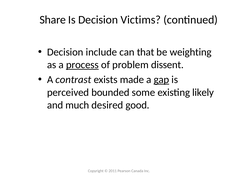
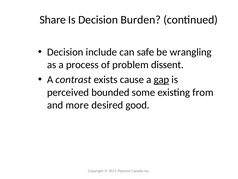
Victims: Victims -> Burden
that: that -> safe
weighting: weighting -> wrangling
process underline: present -> none
made: made -> cause
likely: likely -> from
much: much -> more
